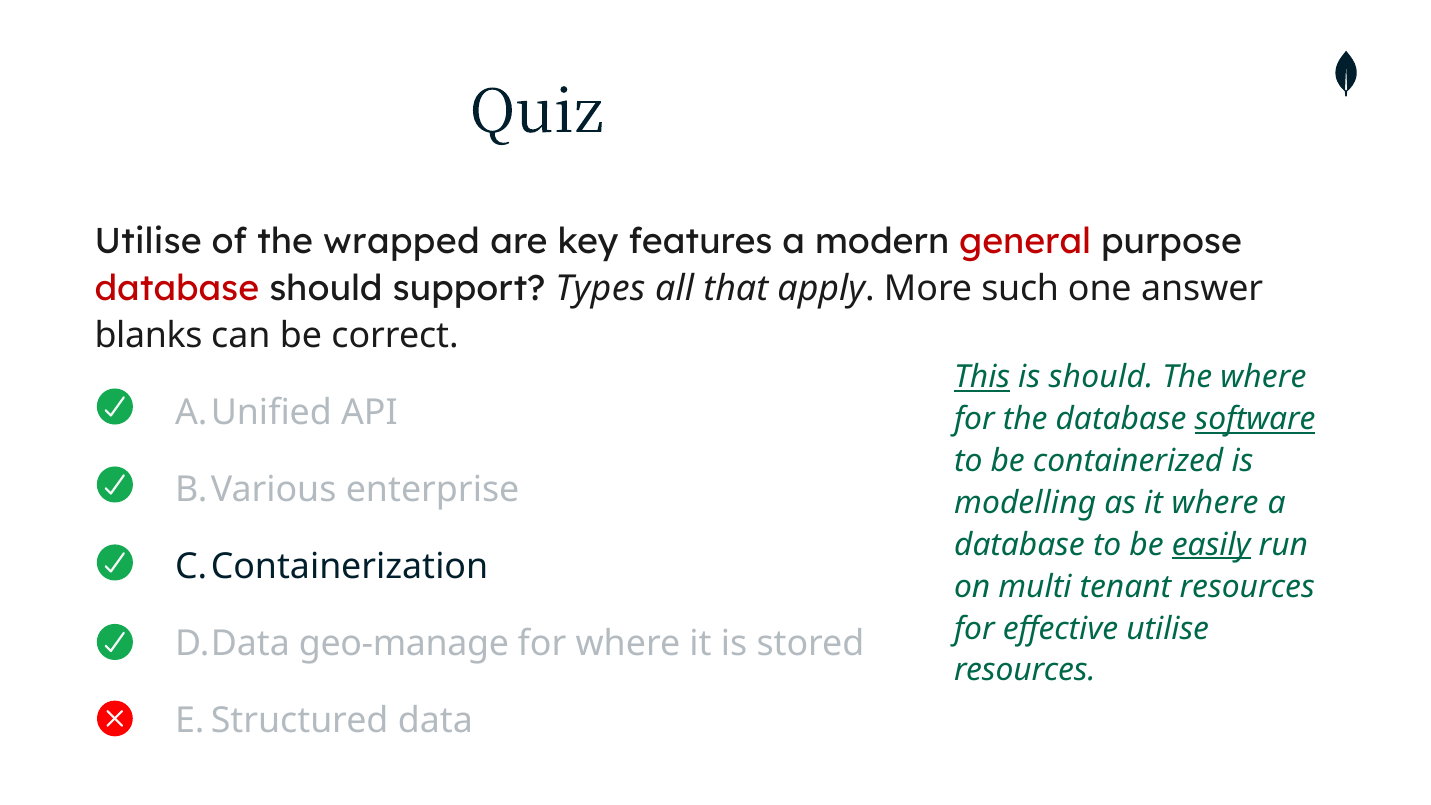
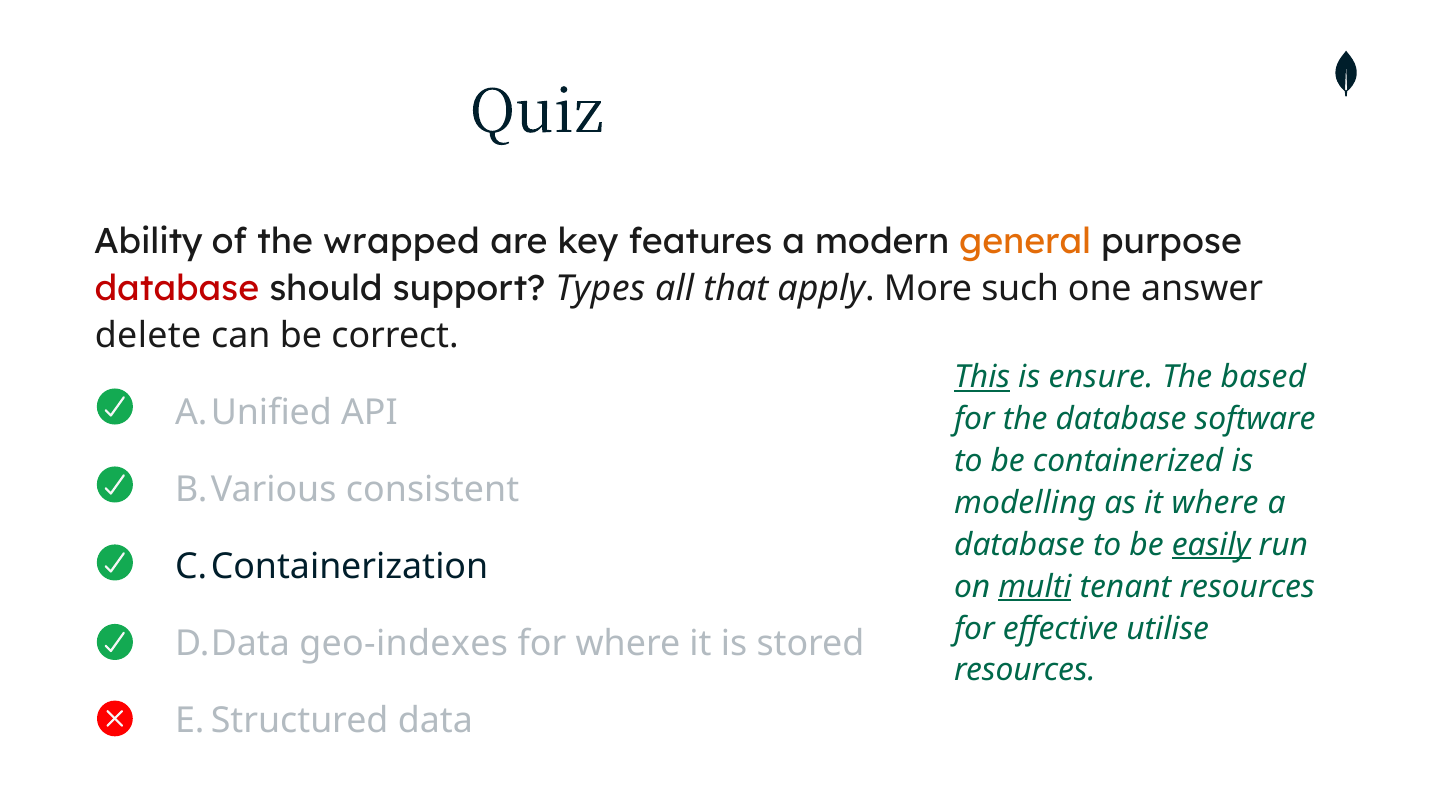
Utilise at (148, 241): Utilise -> Ability
general colour: red -> orange
blanks: blanks -> delete
is should: should -> ensure
The where: where -> based
software underline: present -> none
enterprise: enterprise -> consistent
multi underline: none -> present
geo-manage: geo-manage -> geo-indexes
